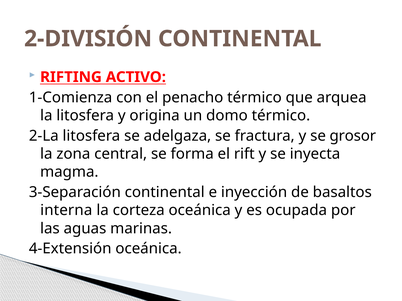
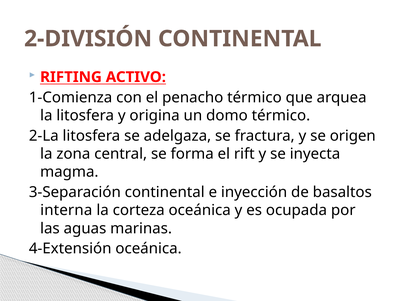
grosor: grosor -> origen
